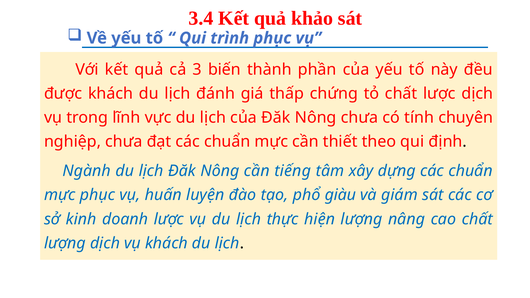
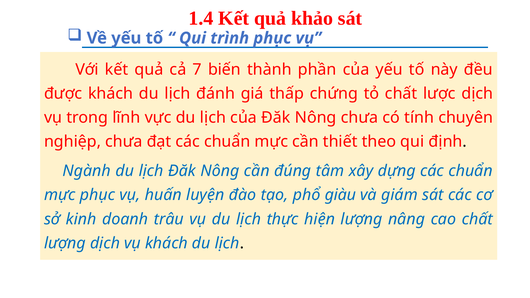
3.4: 3.4 -> 1.4
3: 3 -> 7
tiếng: tiếng -> đúng
doanh lược: lược -> trâu
